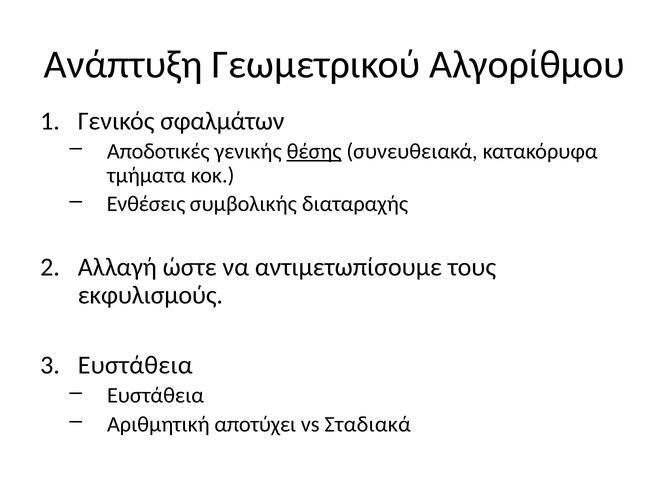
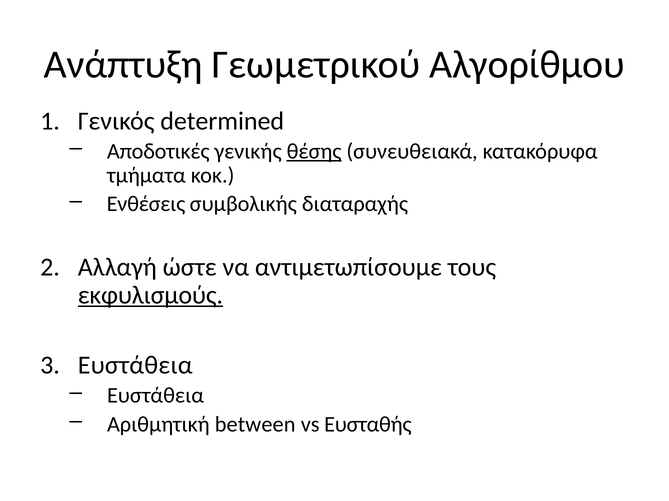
σφαλμάτων: σφαλμάτων -> determined
εκφυλισμούς underline: none -> present
αποτύχει: αποτύχει -> between
Σταδιακά: Σταδιακά -> Ευσταθής
